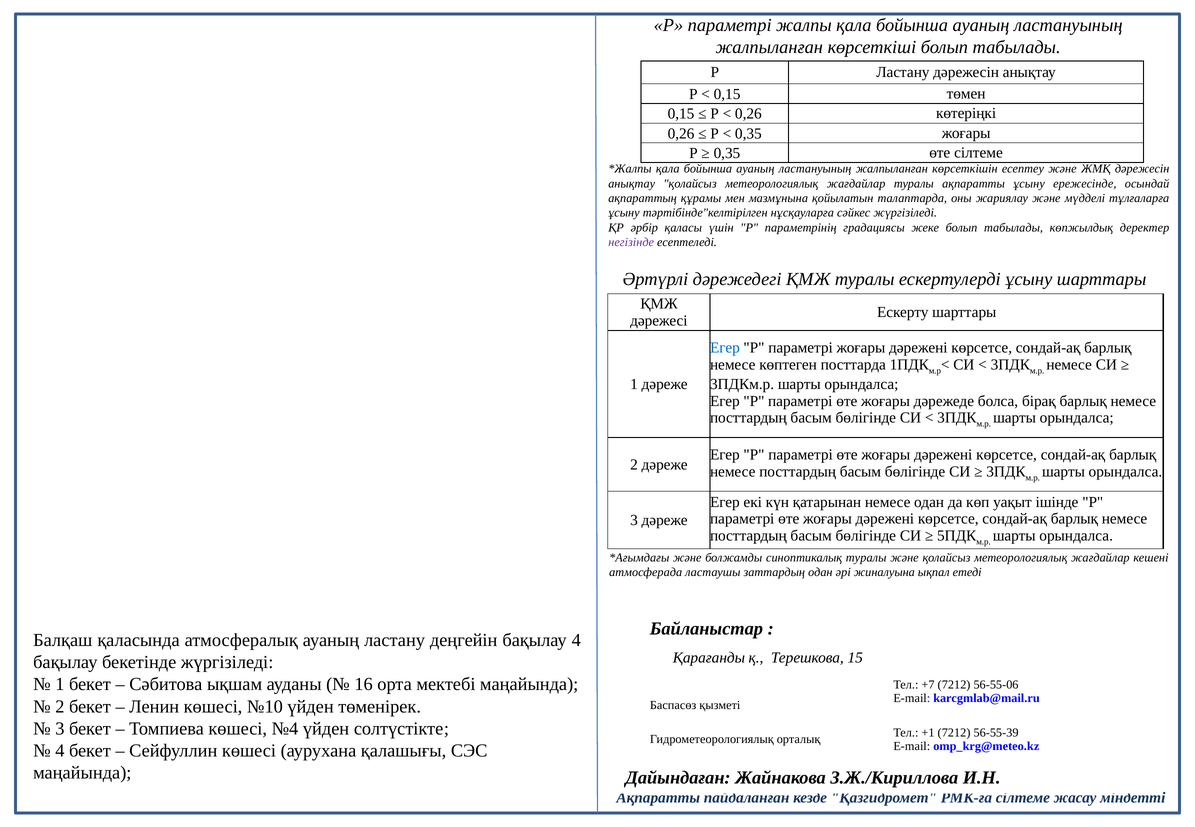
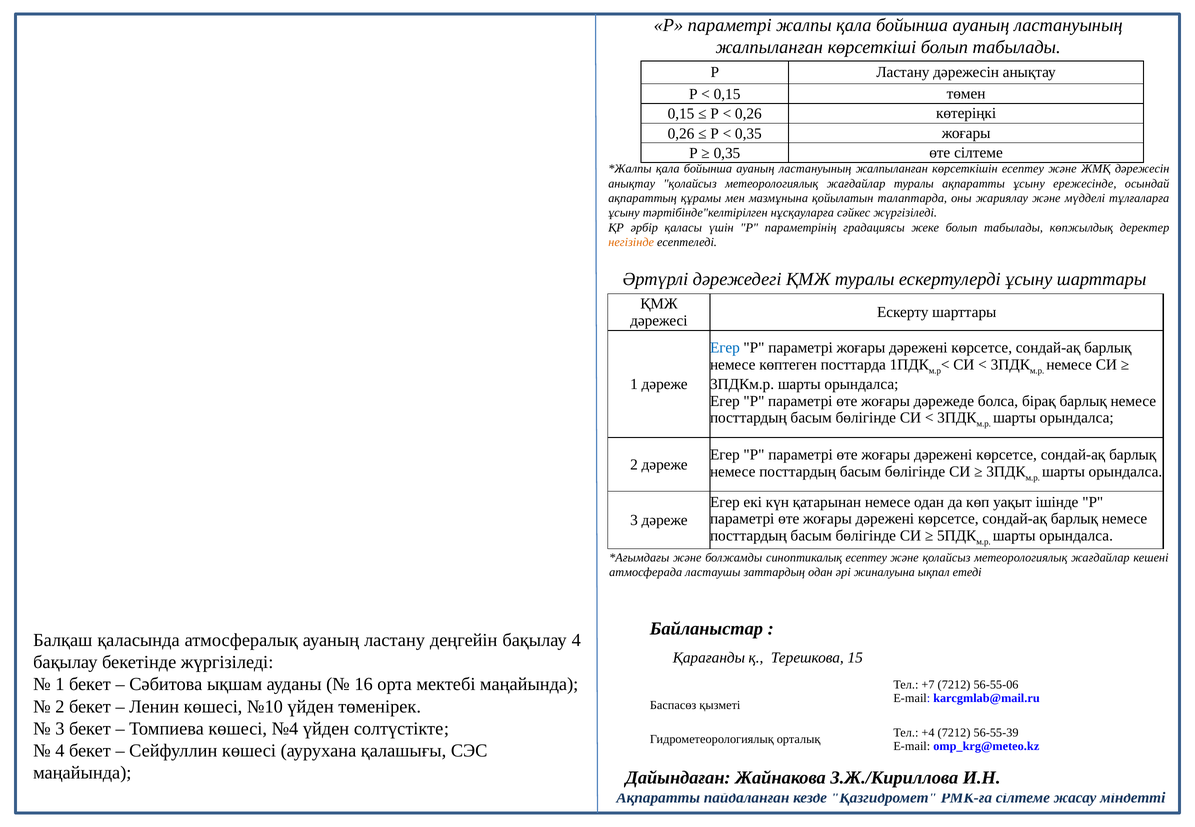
негізінде colour: purple -> orange
синоптикалық туралы: туралы -> есептеу
+1: +1 -> +4
